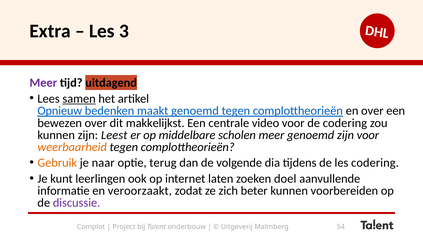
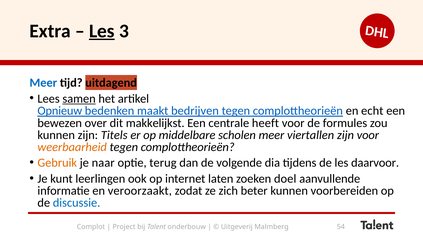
Les at (102, 31) underline: none -> present
Meer at (43, 83) colour: purple -> blue
maakt genoemd: genoemd -> bedrijven
en over: over -> echt
video: video -> heeft
de codering: codering -> formules
Leest: Leest -> Titels
meer genoemd: genoemd -> viertallen
les codering: codering -> daarvoor
discussie colour: purple -> blue
